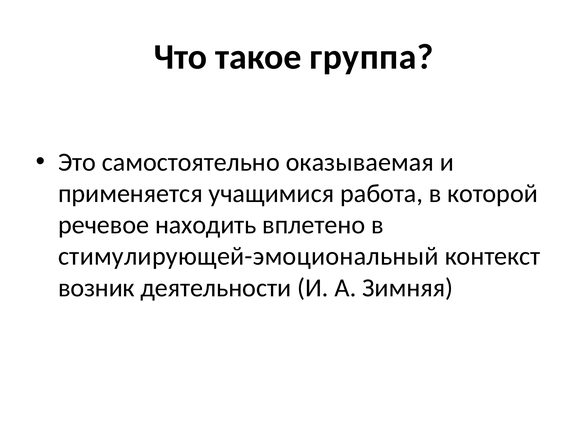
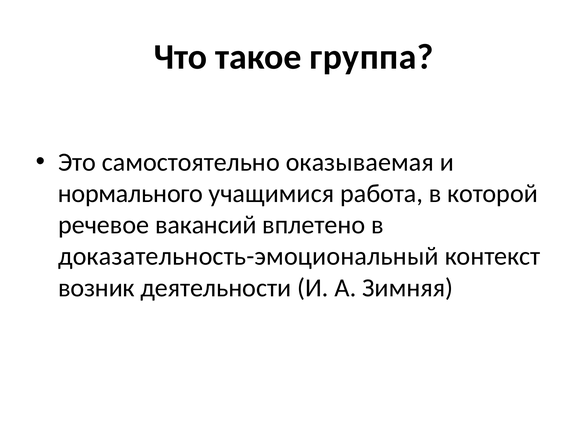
применяется: применяется -> нормального
находить: находить -> вакансий
стимулирующей-эмоциональный: стимулирующей-эмоциональный -> доказательность-эмоциональный
